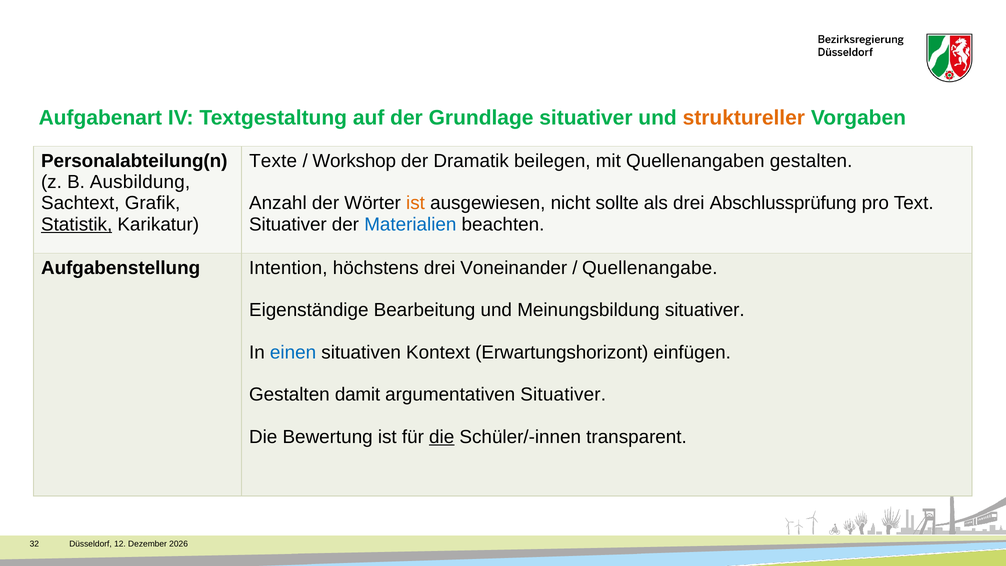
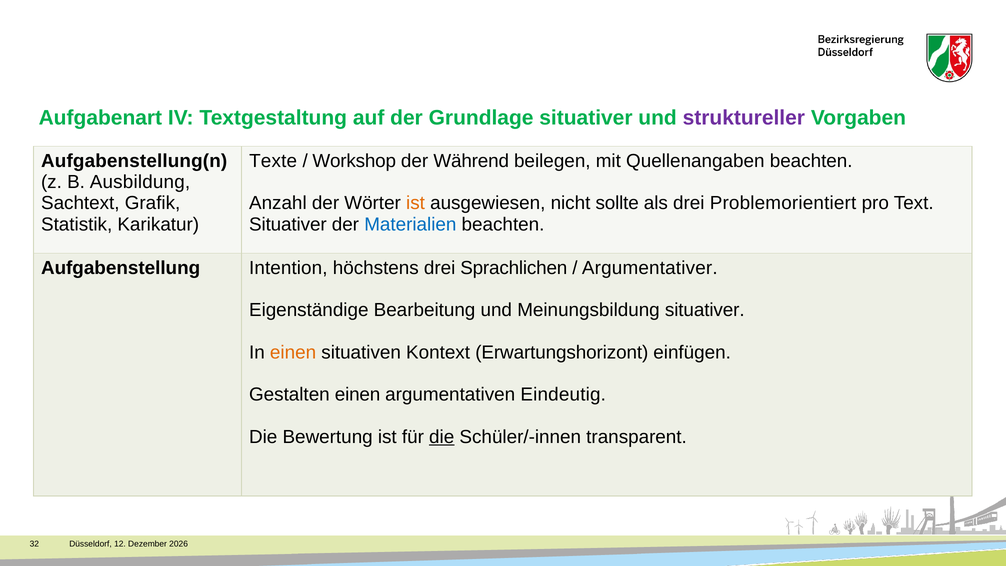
struktureller colour: orange -> purple
Personalabteilung(n: Personalabteilung(n -> Aufgabenstellung(n
Dramatik: Dramatik -> Während
Quellenangaben gestalten: gestalten -> beachten
Abschlussprüfung: Abschlussprüfung -> Problemorientiert
Statistik underline: present -> none
Voneinander: Voneinander -> Sprachlichen
Quellenangabe: Quellenangabe -> Argumentativer
einen at (293, 352) colour: blue -> orange
Gestalten damit: damit -> einen
argumentativen Situativer: Situativer -> Eindeutig
